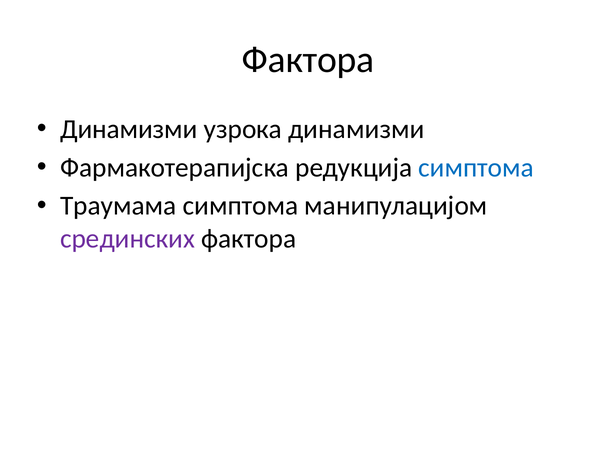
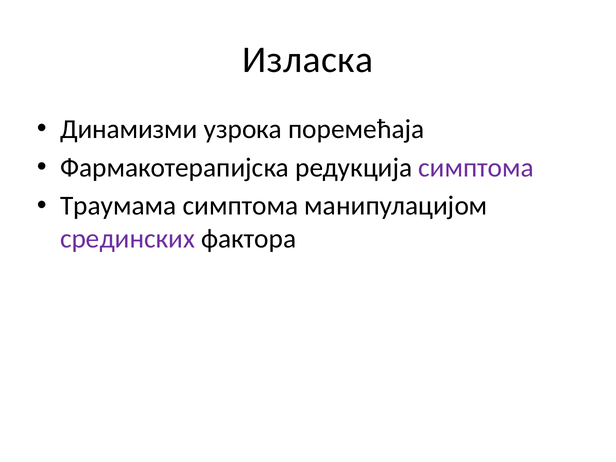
Фактора at (308, 60): Фактора -> Изласка
узрока динамизми: динамизми -> поремећаја
симптома at (476, 168) colour: blue -> purple
